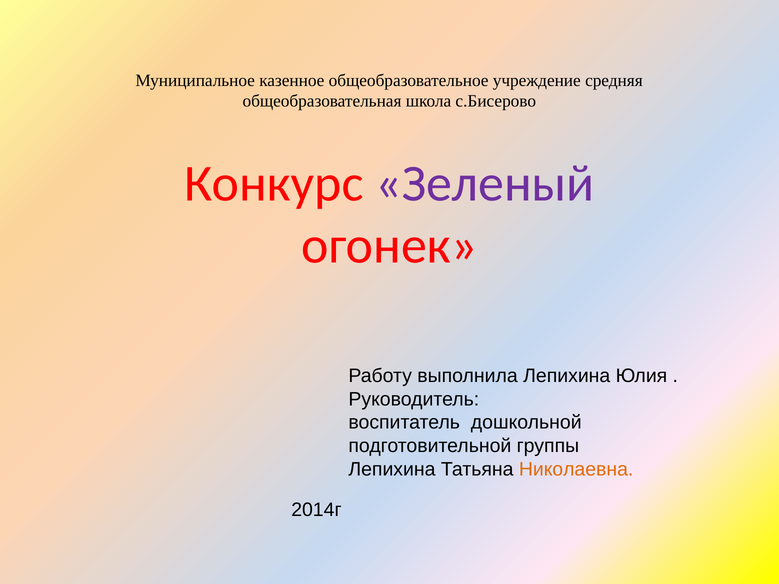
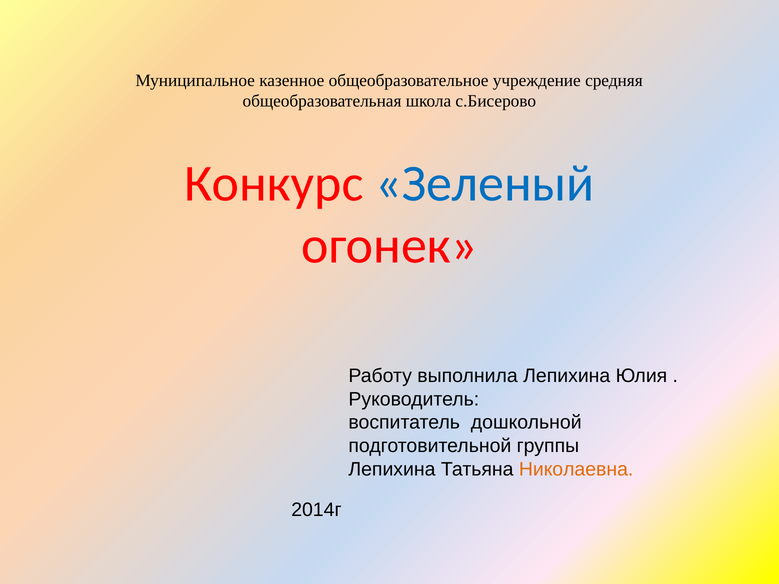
Зеленый colour: purple -> blue
